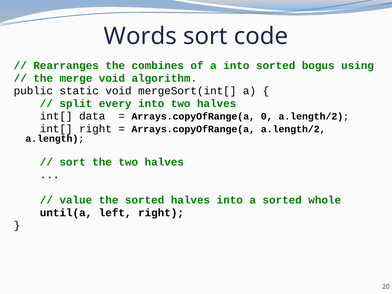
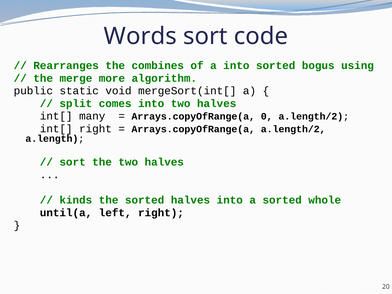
merge void: void -> more
every: every -> comes
data: data -> many
value: value -> kinds
